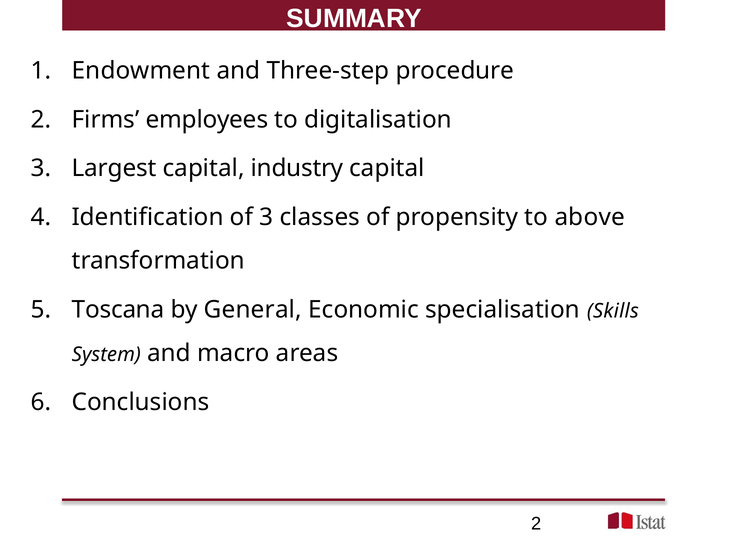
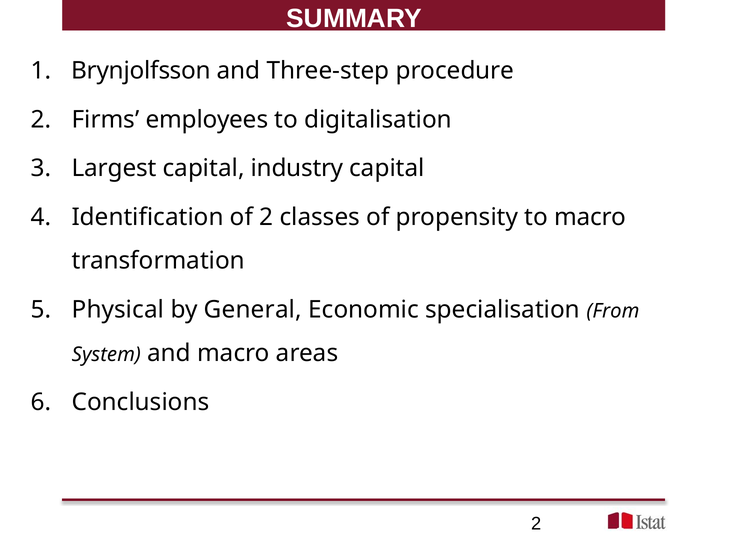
Endowment: Endowment -> Brynjolfsson
of 3: 3 -> 2
to above: above -> macro
Toscana: Toscana -> Physical
Skills: Skills -> From
